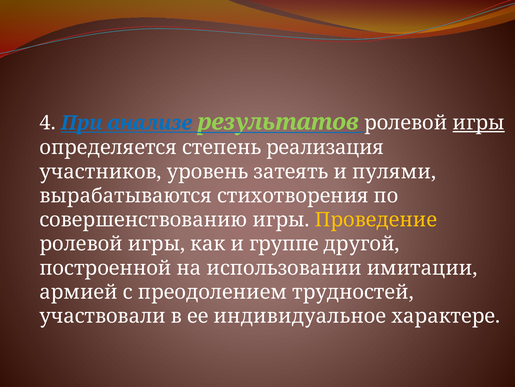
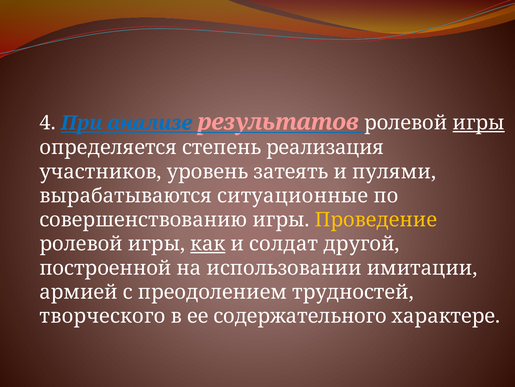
результатов colour: light green -> pink
стихотворения: стихотворения -> ситуационные
как underline: none -> present
группе: группе -> солдат
участвовали: участвовали -> творческого
индивидуальное: индивидуальное -> содержательного
